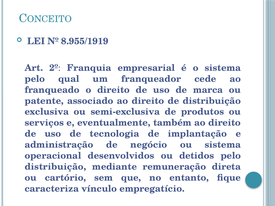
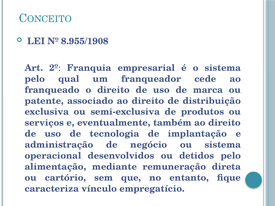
8.955/1919: 8.955/1919 -> 8.955/1908
distribuição at (55, 167): distribuição -> alimentação
